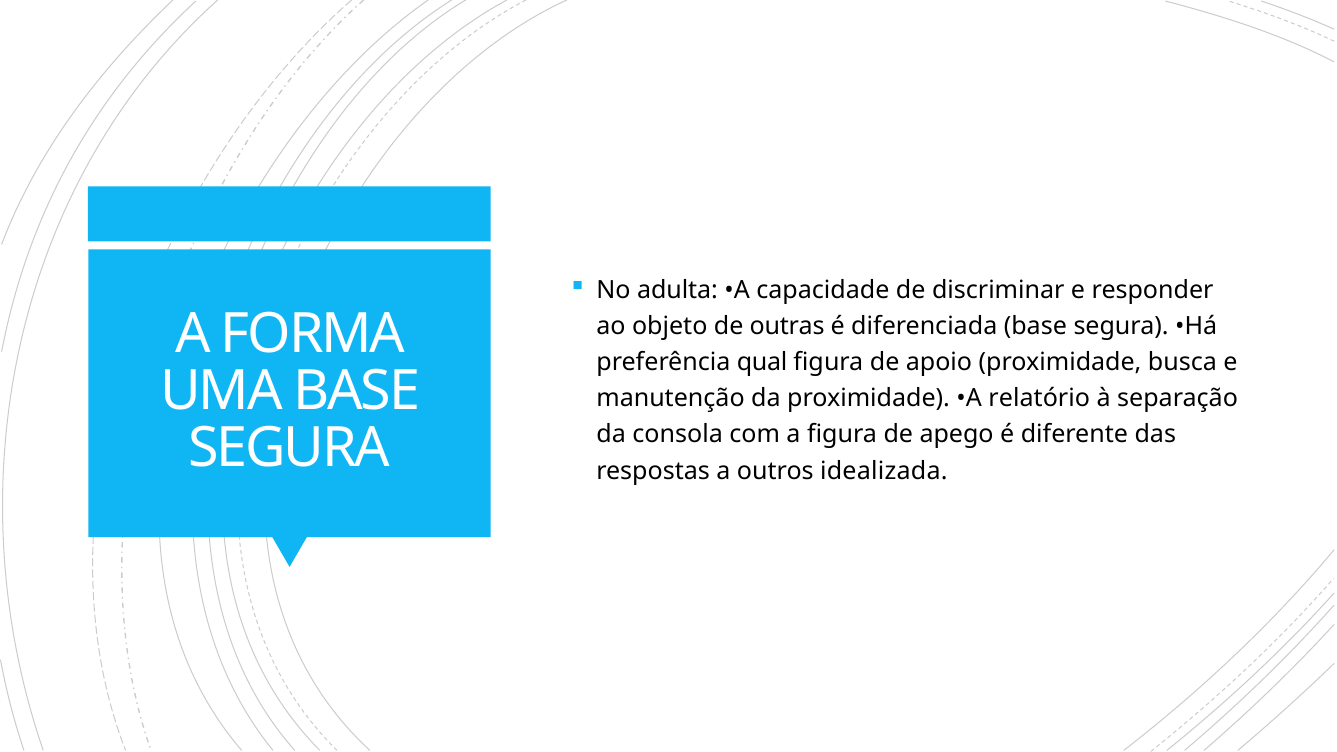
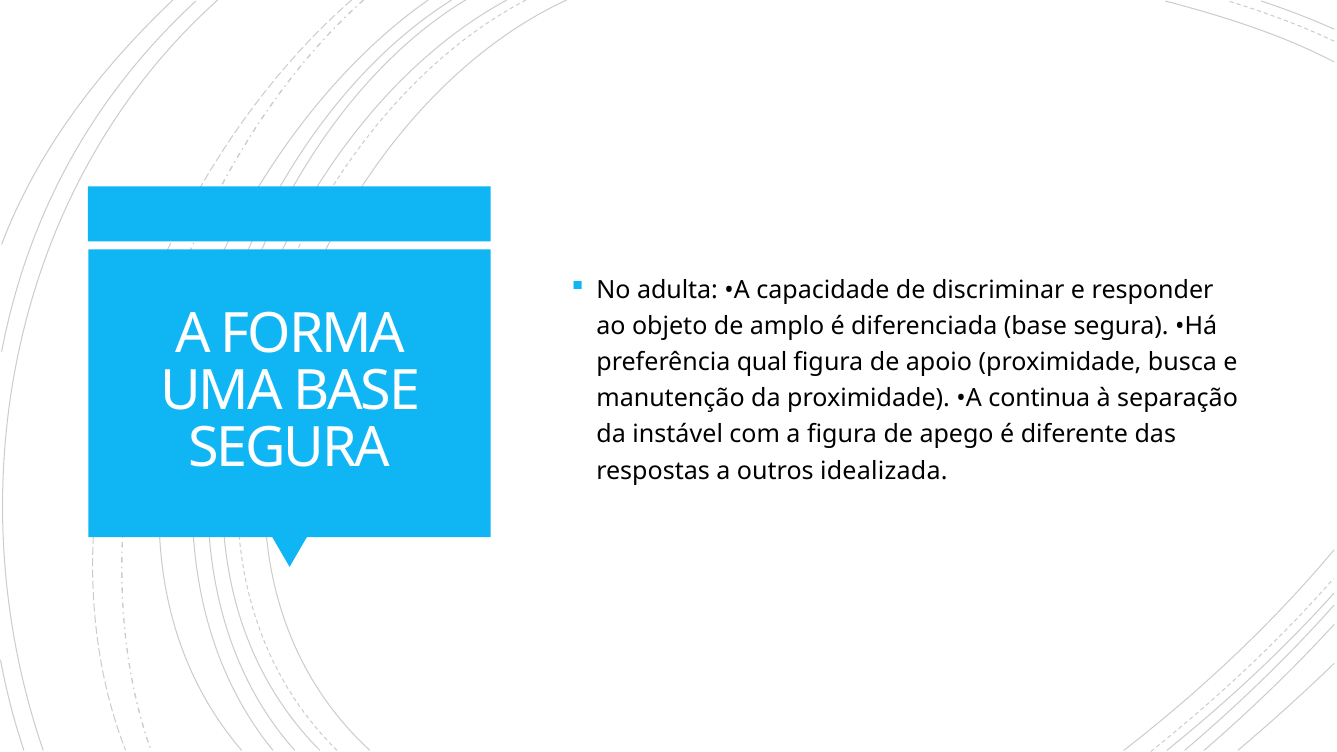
outras: outras -> amplo
relatório: relatório -> continua
consola: consola -> instável
